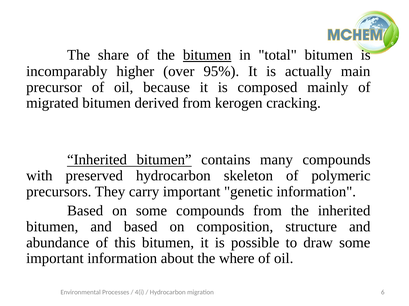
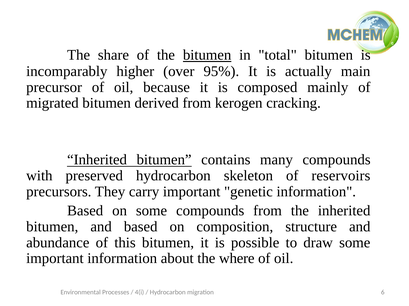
polymeric: polymeric -> reservoirs
